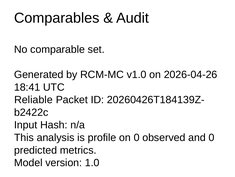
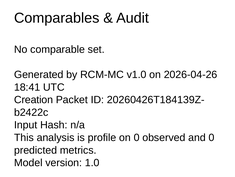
Reliable: Reliable -> Creation
